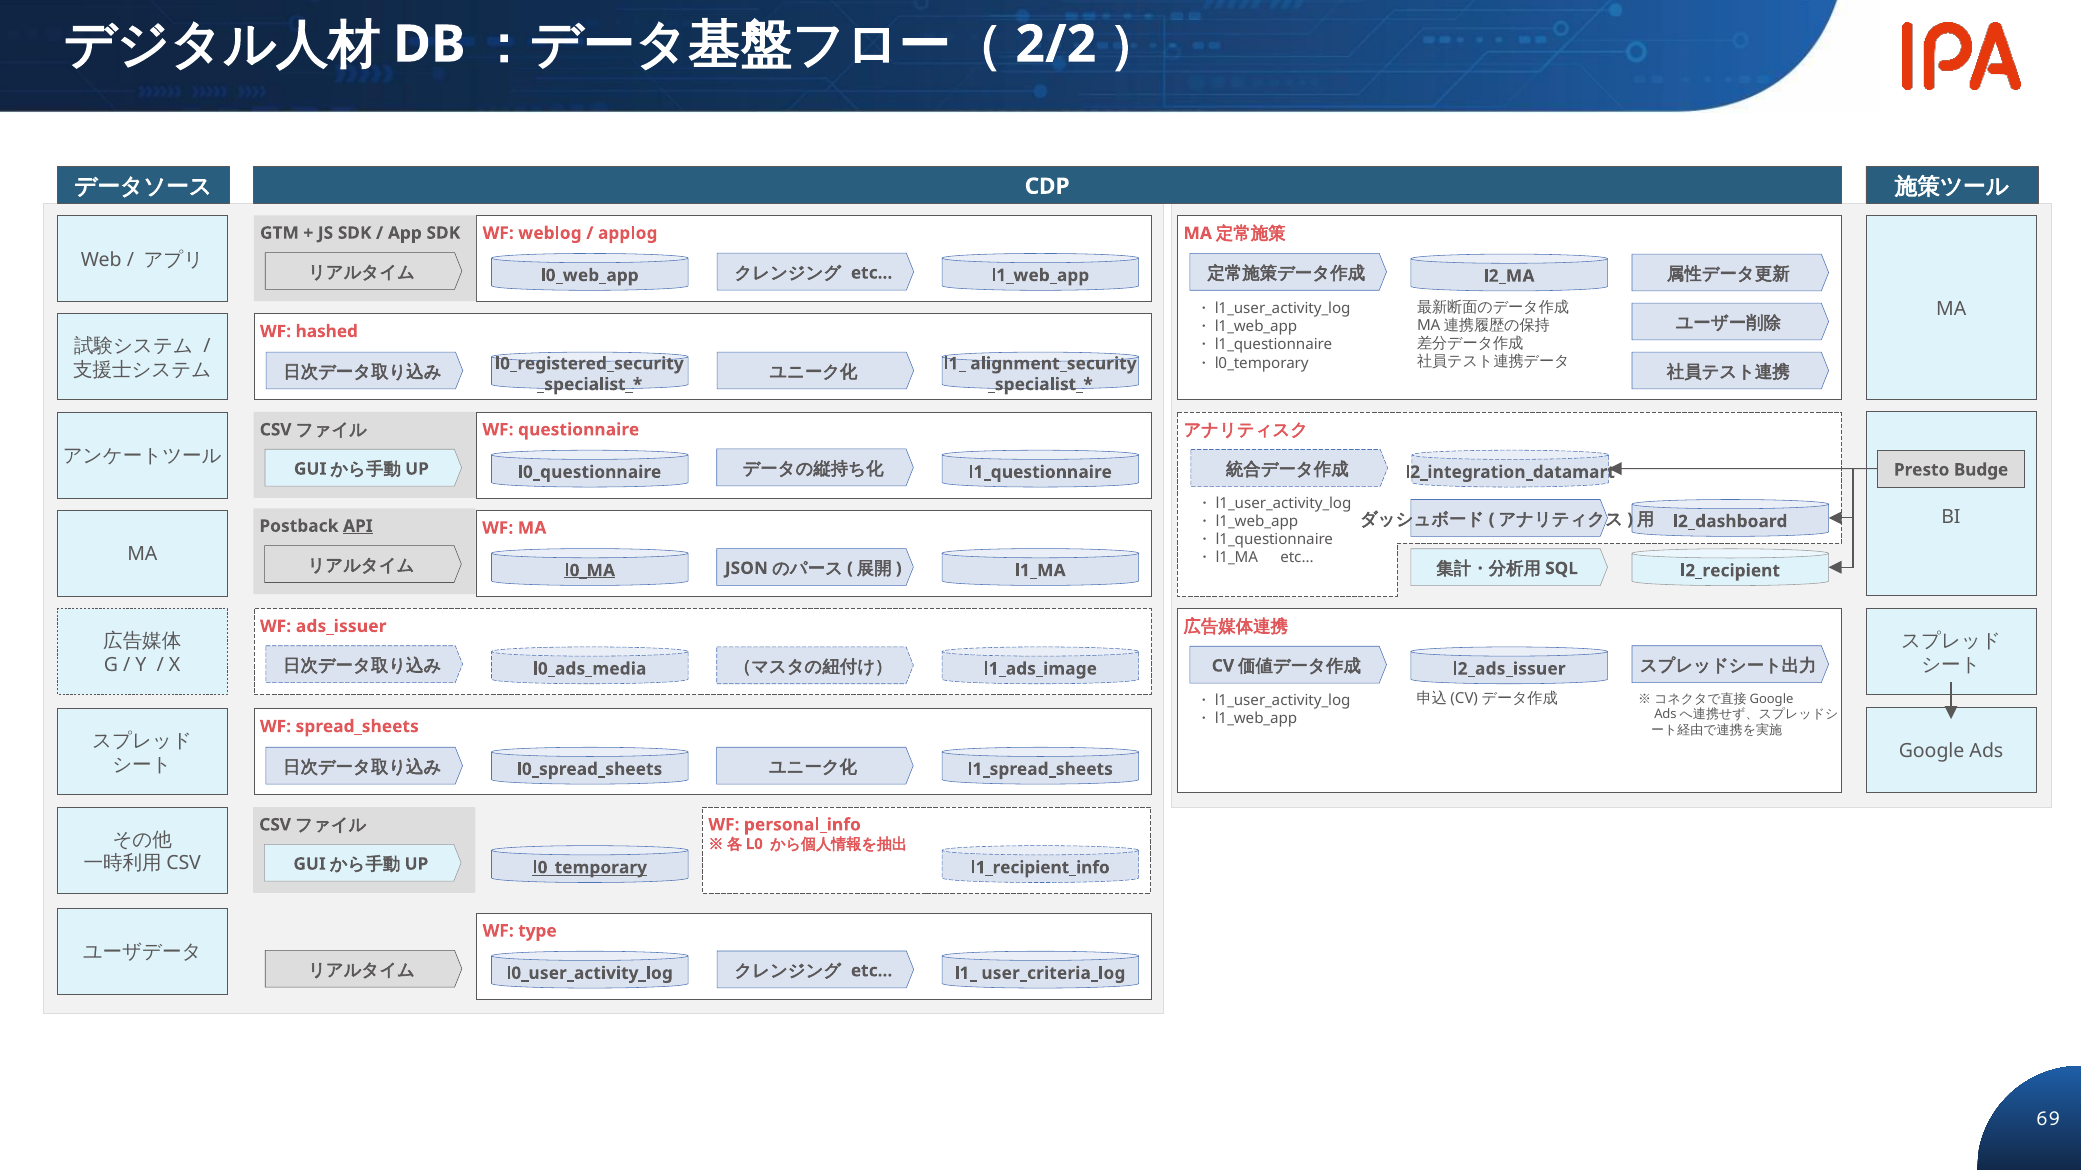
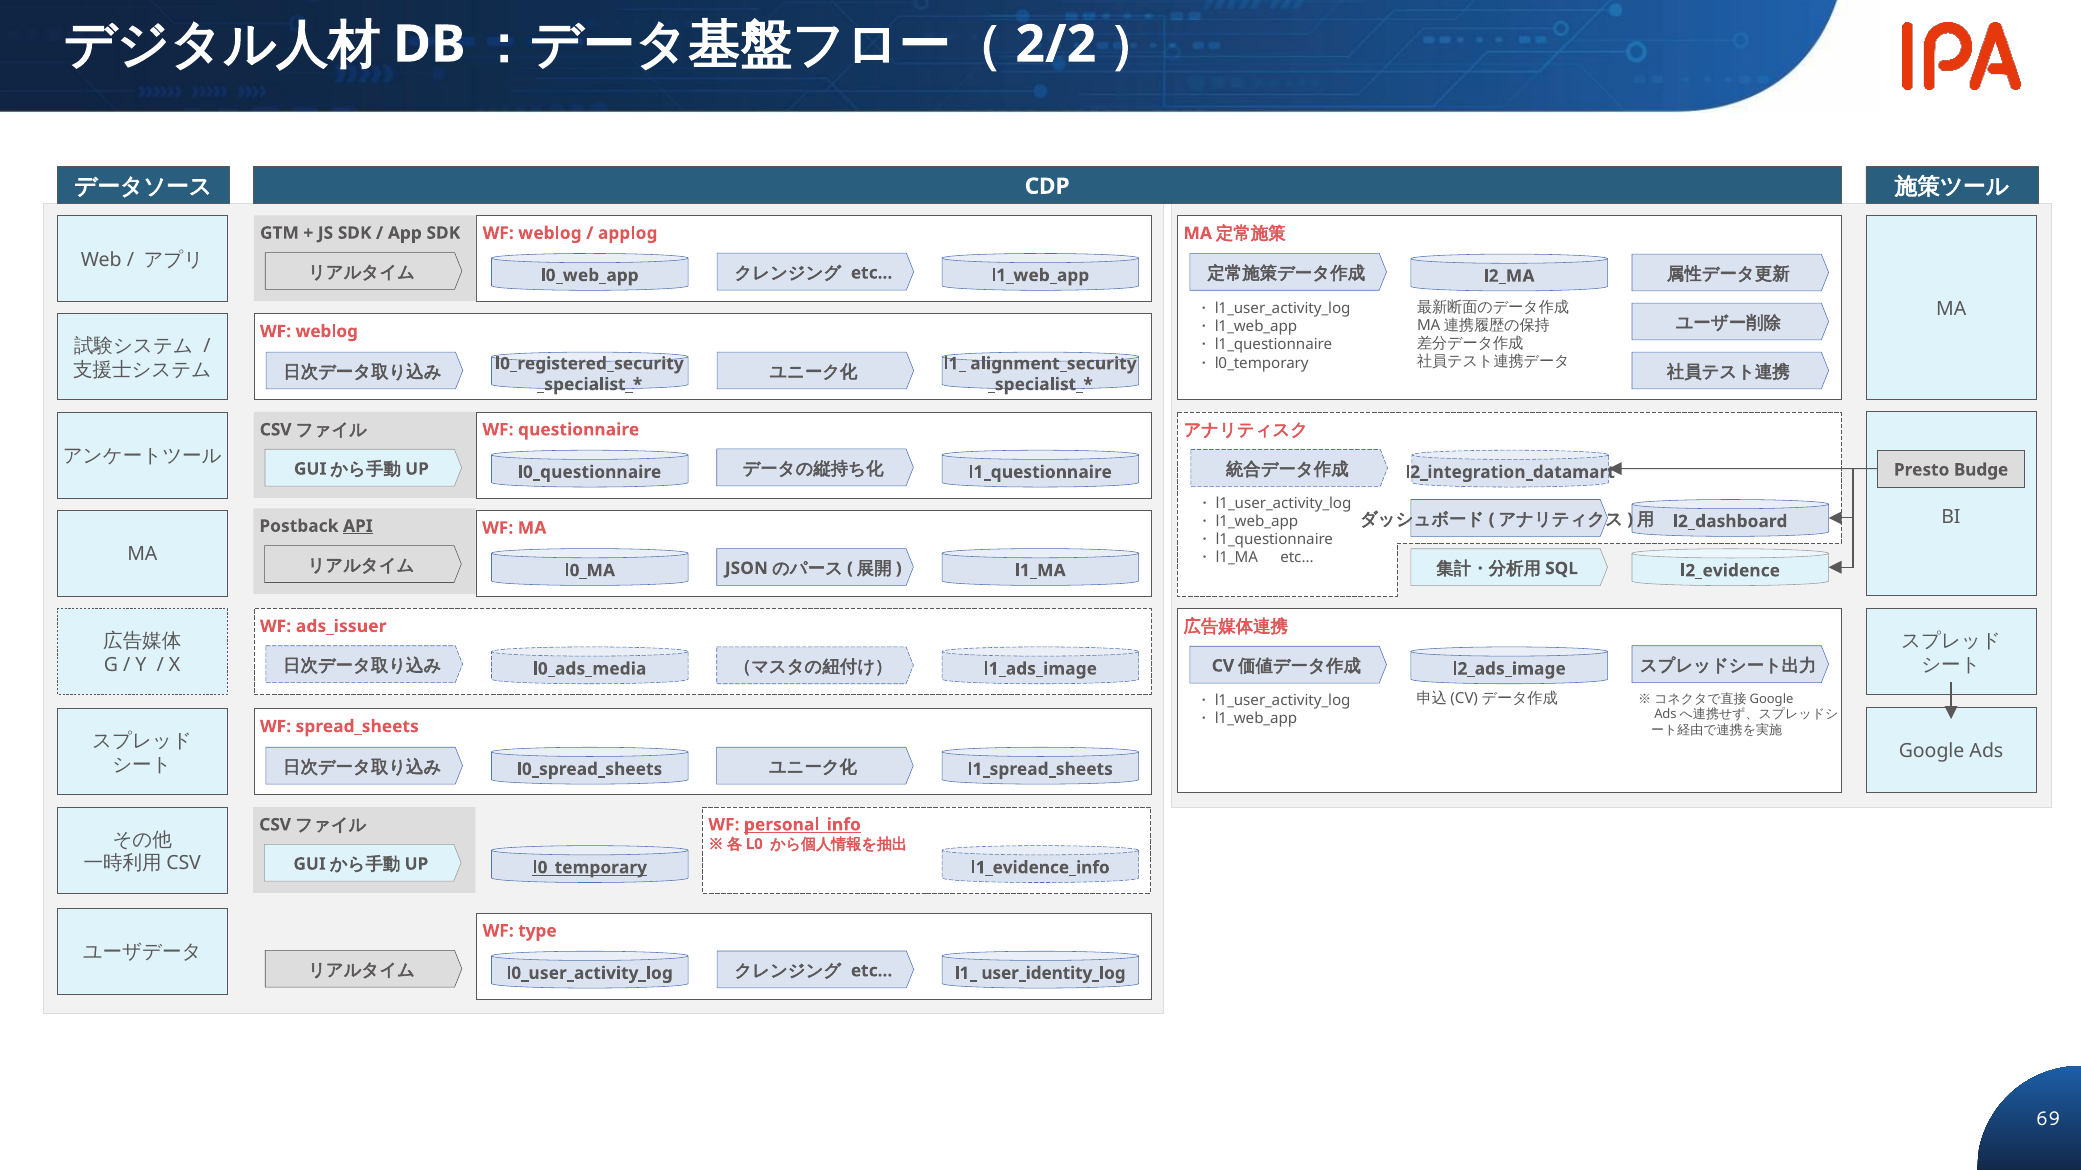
hashed at (327, 332): hashed -> weblog
l2_recipient: l2_recipient -> l2_evidence
l0_MA underline: present -> none
l2_ads_issuer: l2_ads_issuer -> l2_ads_image
personal_info underline: none -> present
l1_recipient_info: l1_recipient_info -> l1_evidence_info
user_criteria_log: user_criteria_log -> user_identity_log
